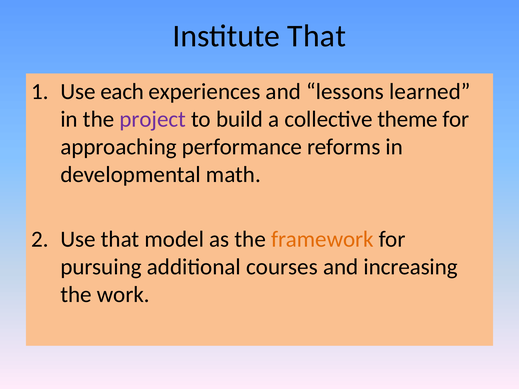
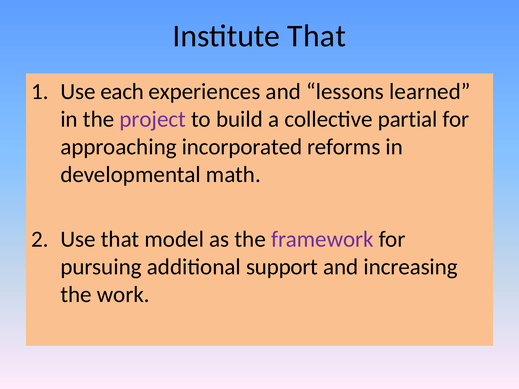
theme: theme -> partial
performance: performance -> incorporated
framework colour: orange -> purple
courses: courses -> support
